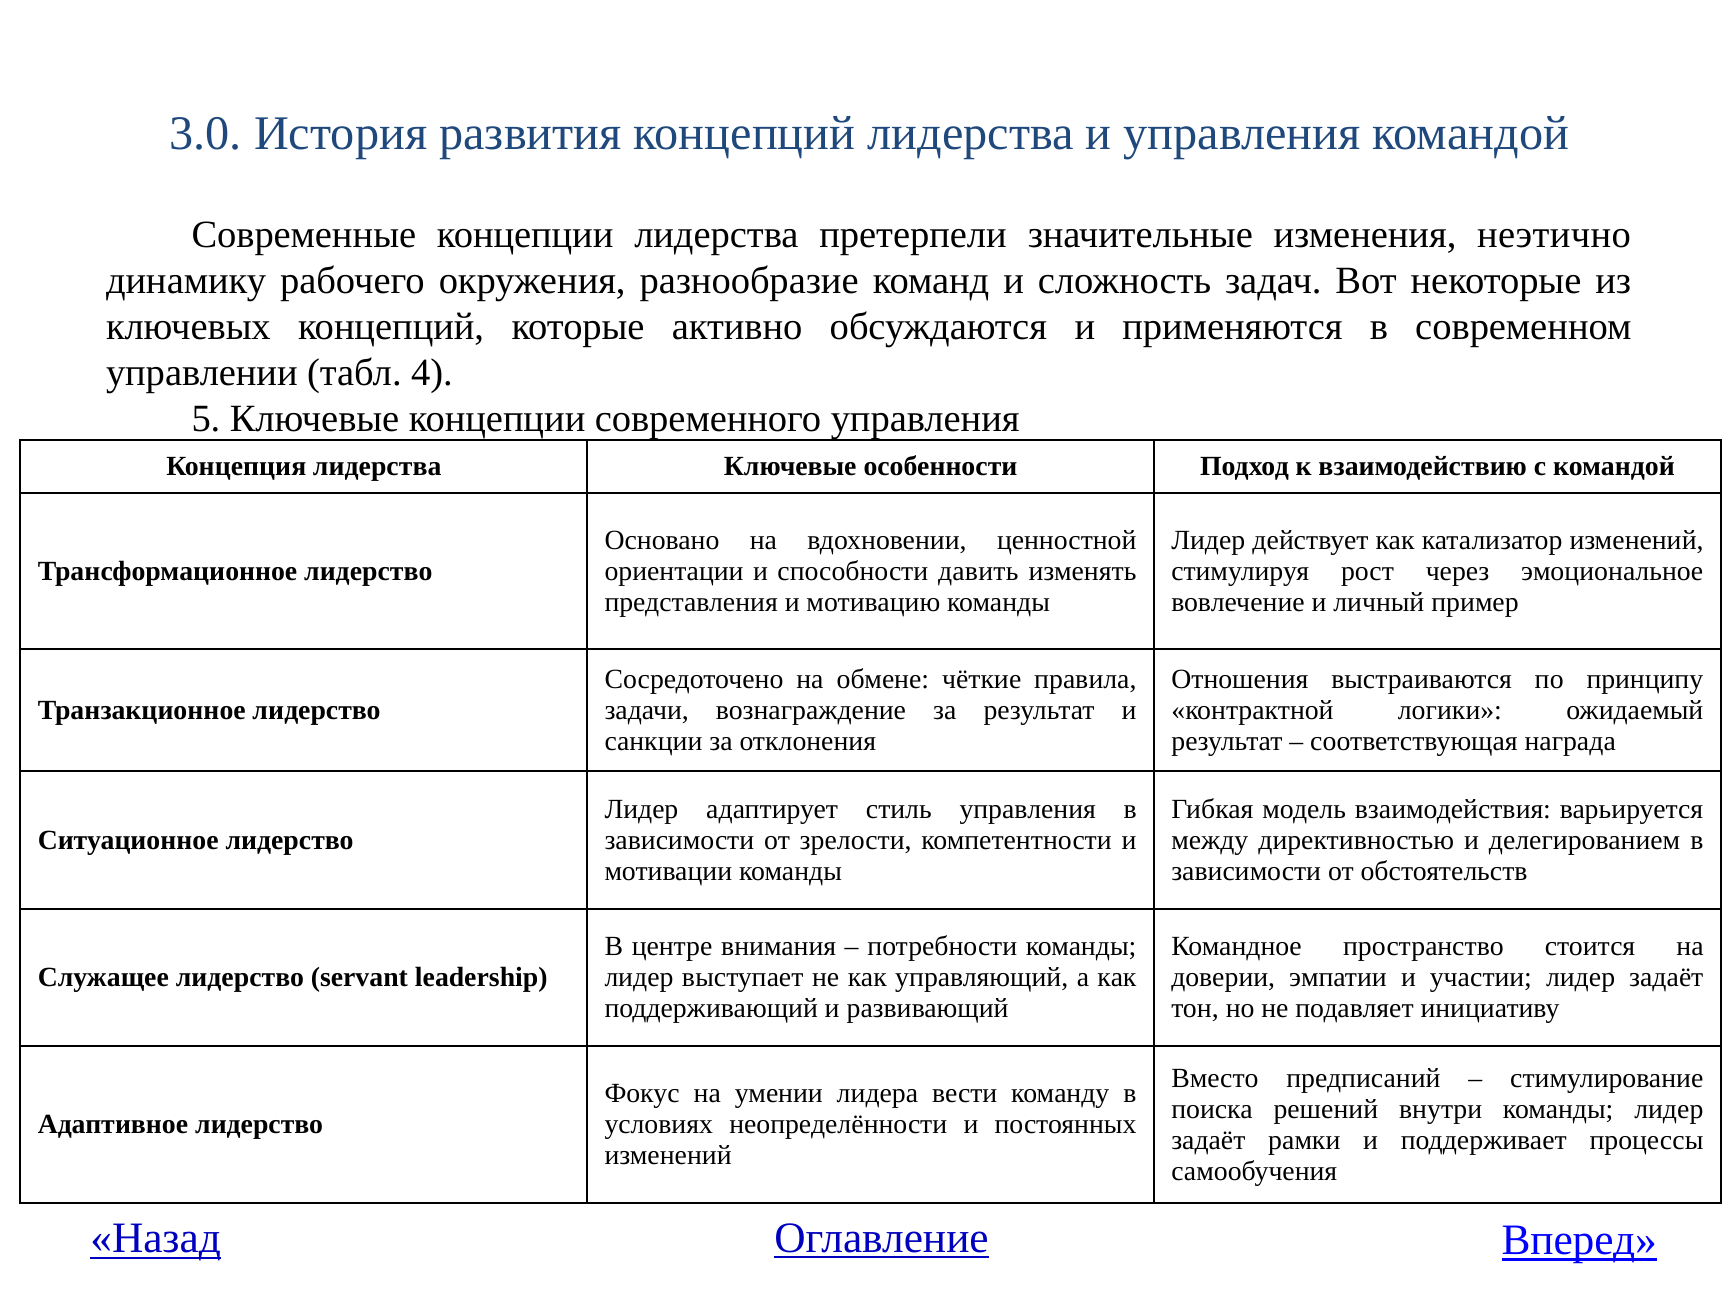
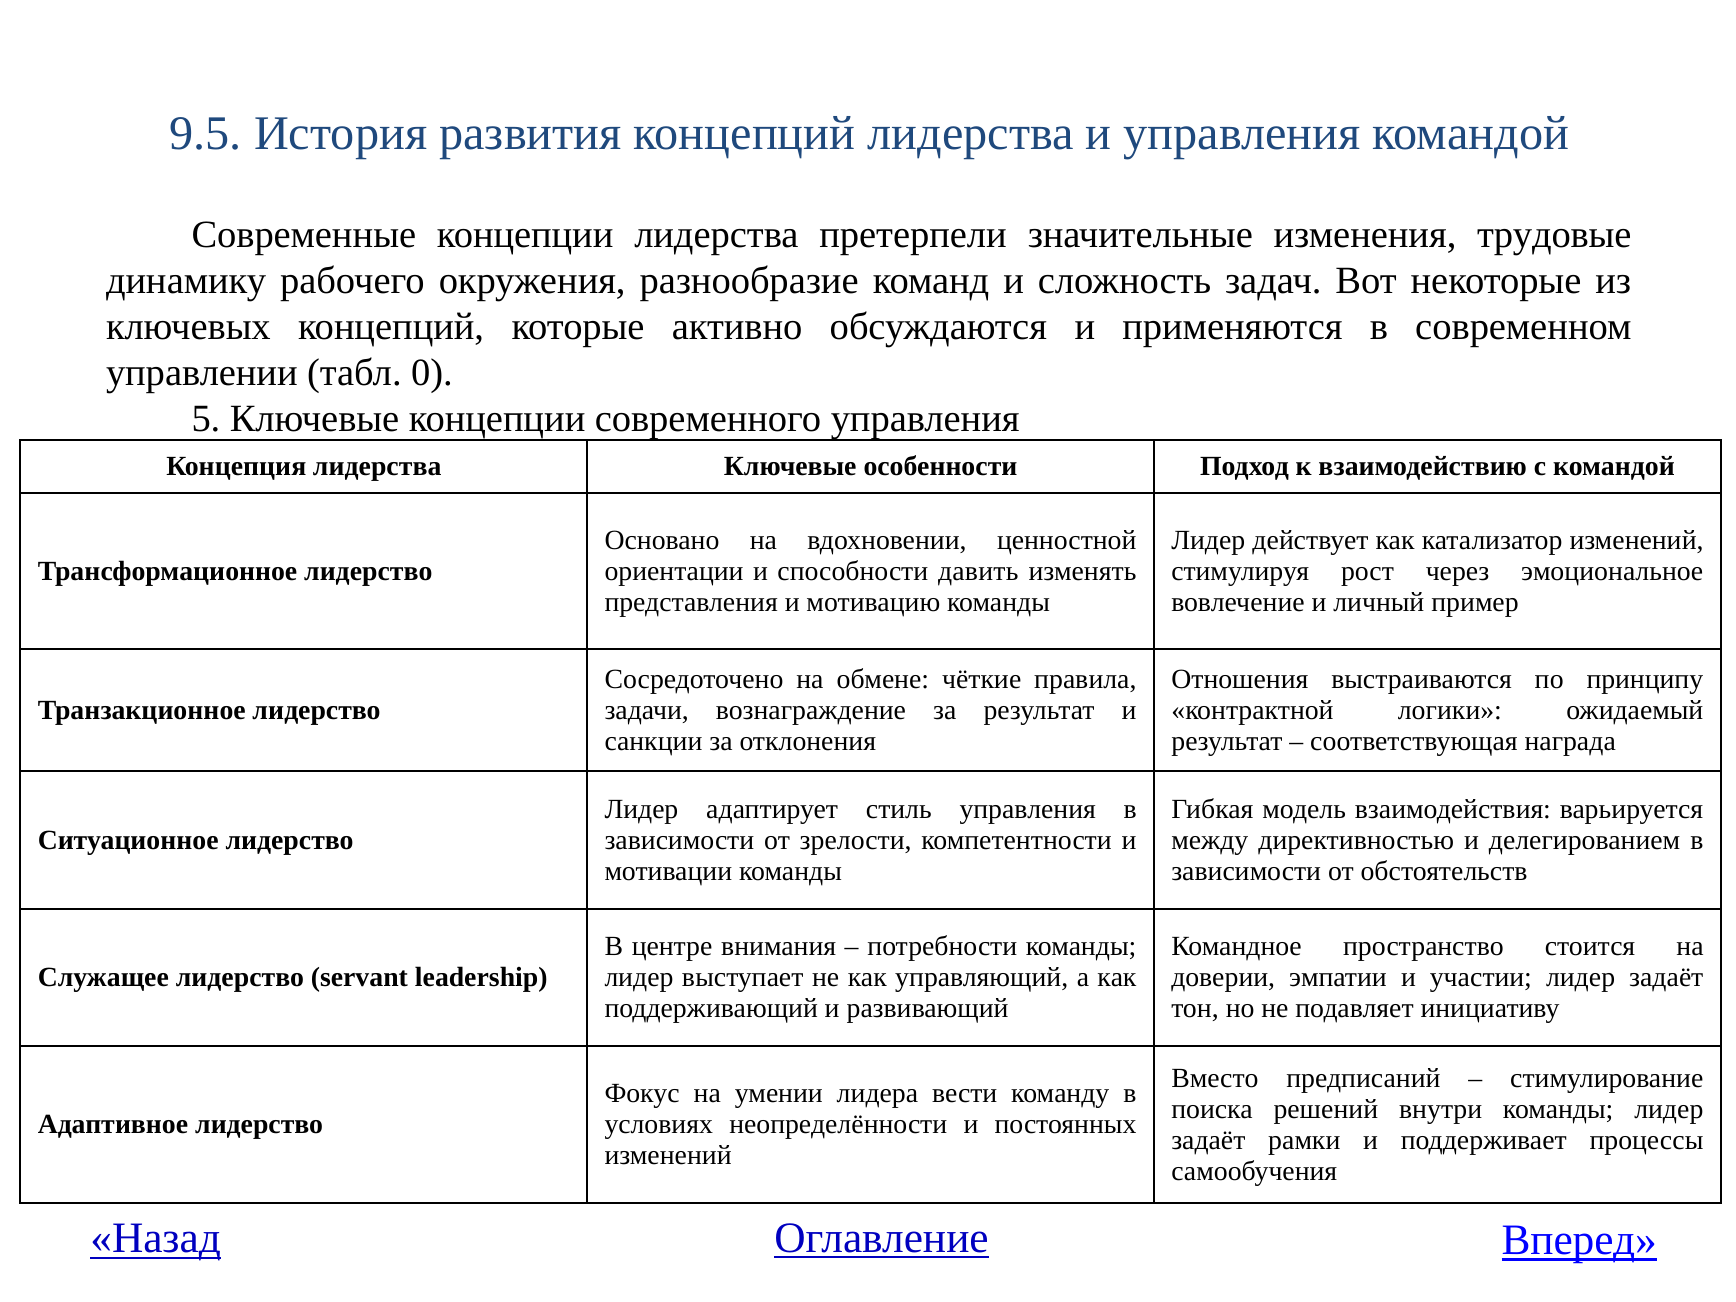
3.0: 3.0 -> 9.5
неэтично: неэтично -> трудовые
4: 4 -> 0
